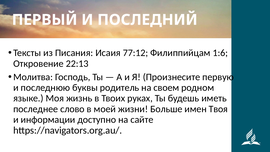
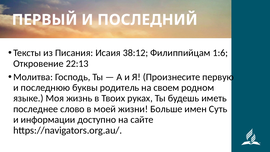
77:12: 77:12 -> 38:12
Твоя: Твоя -> Суть
